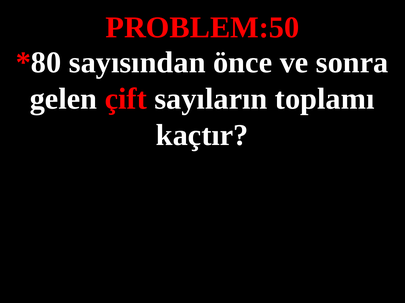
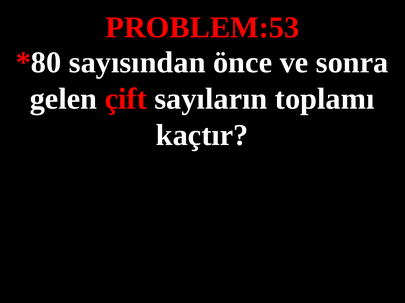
PROBLEM:50: PROBLEM:50 -> PROBLEM:53
